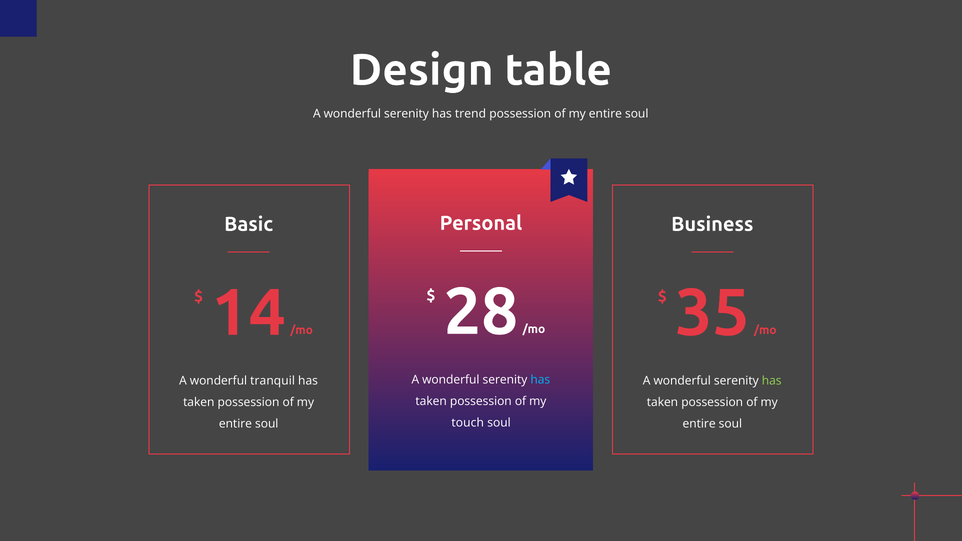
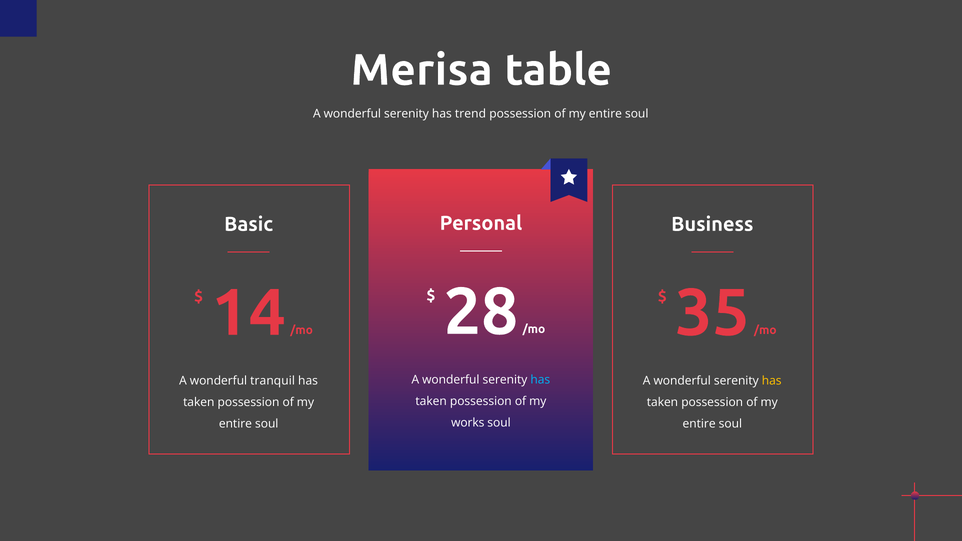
Design: Design -> Merisa
has at (772, 381) colour: light green -> yellow
touch: touch -> works
